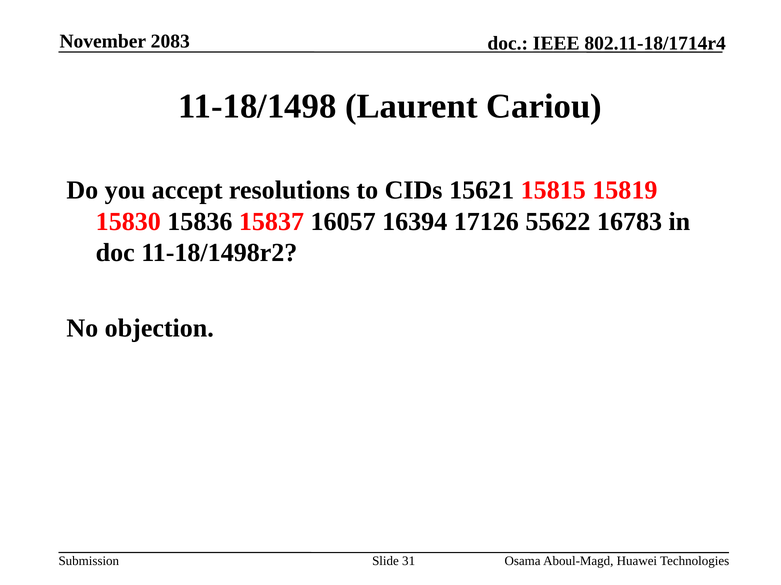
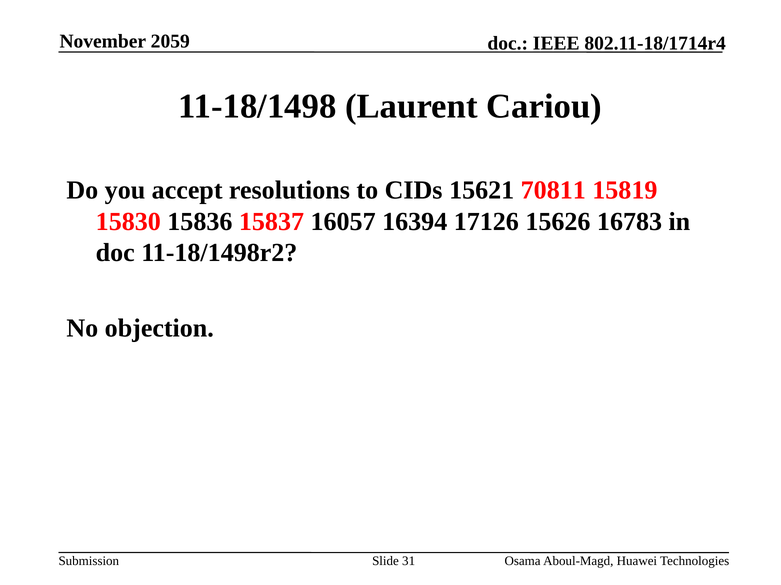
2083: 2083 -> 2059
15815: 15815 -> 70811
55622: 55622 -> 15626
